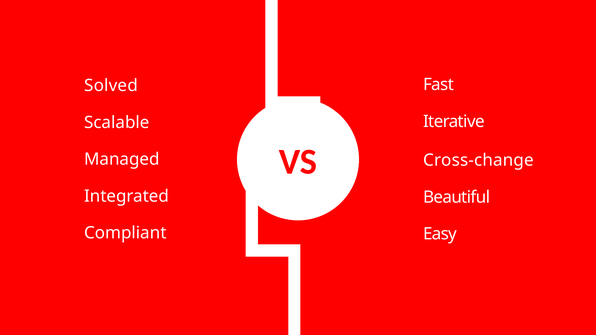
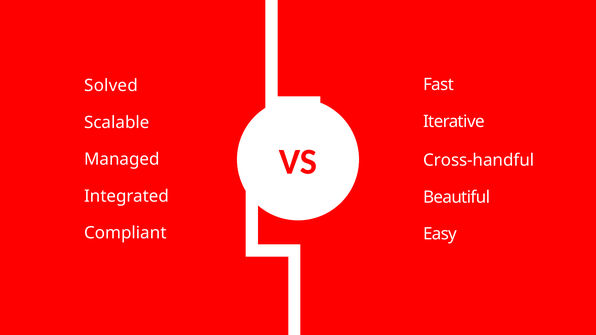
Cross-change: Cross-change -> Cross-handful
